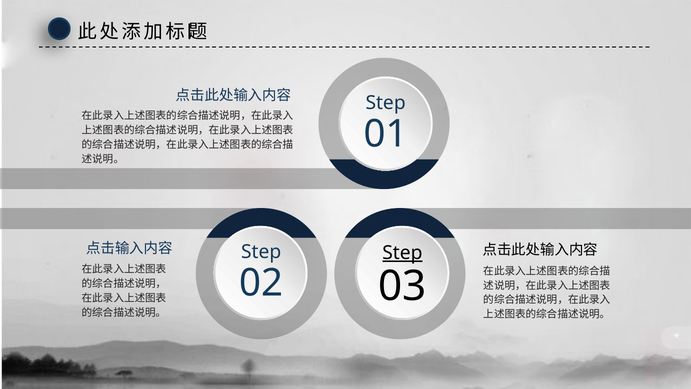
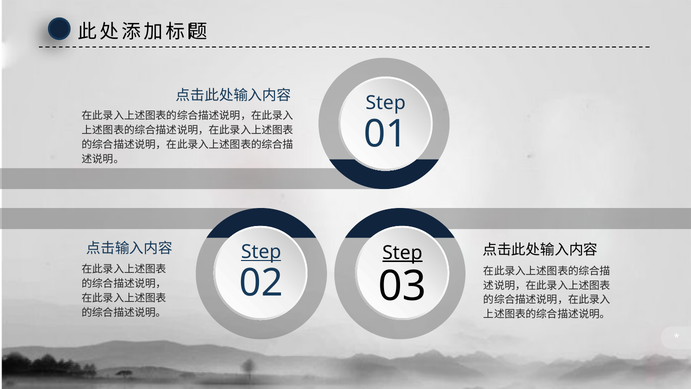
Step at (261, 252) underline: none -> present
